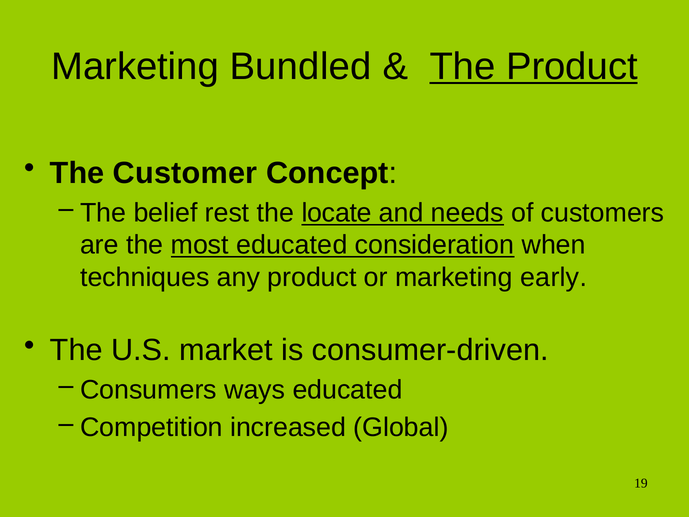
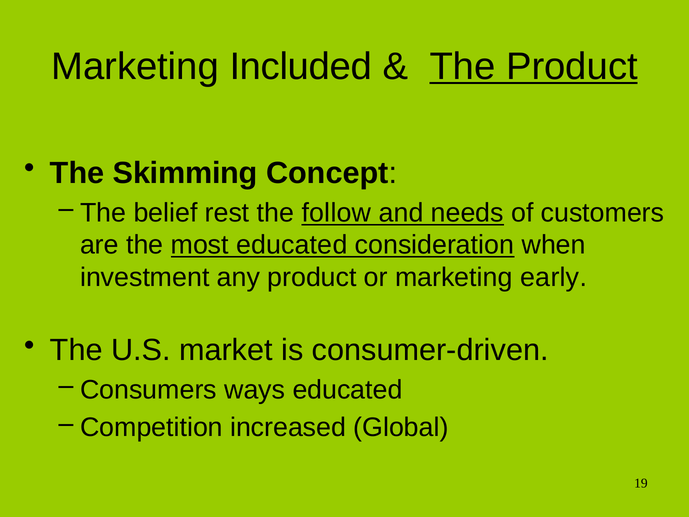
Bundled: Bundled -> Included
Customer: Customer -> Skimming
locate: locate -> follow
techniques: techniques -> investment
